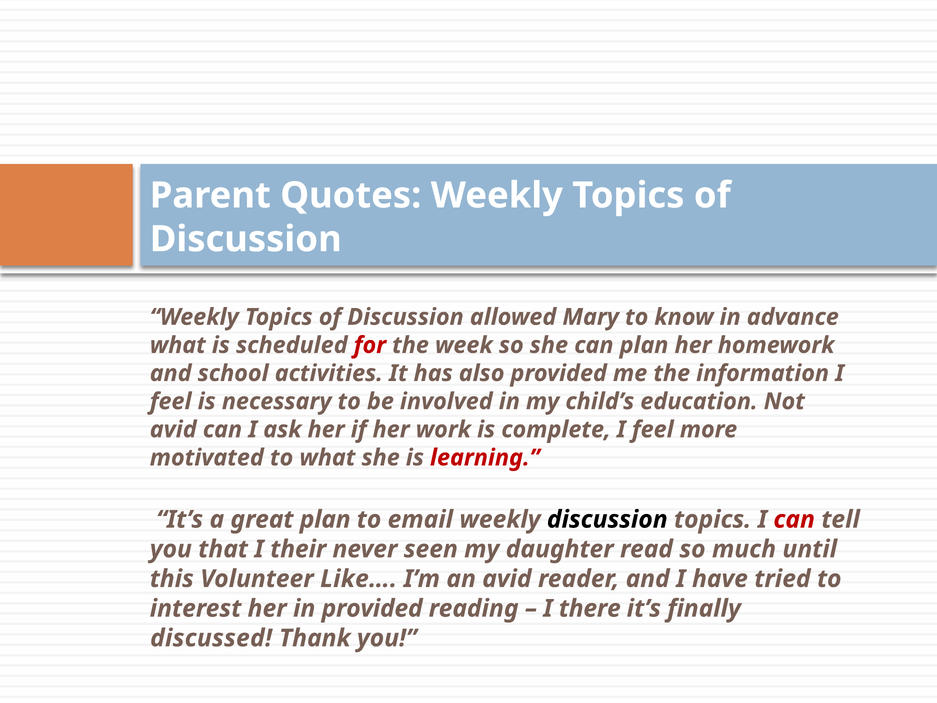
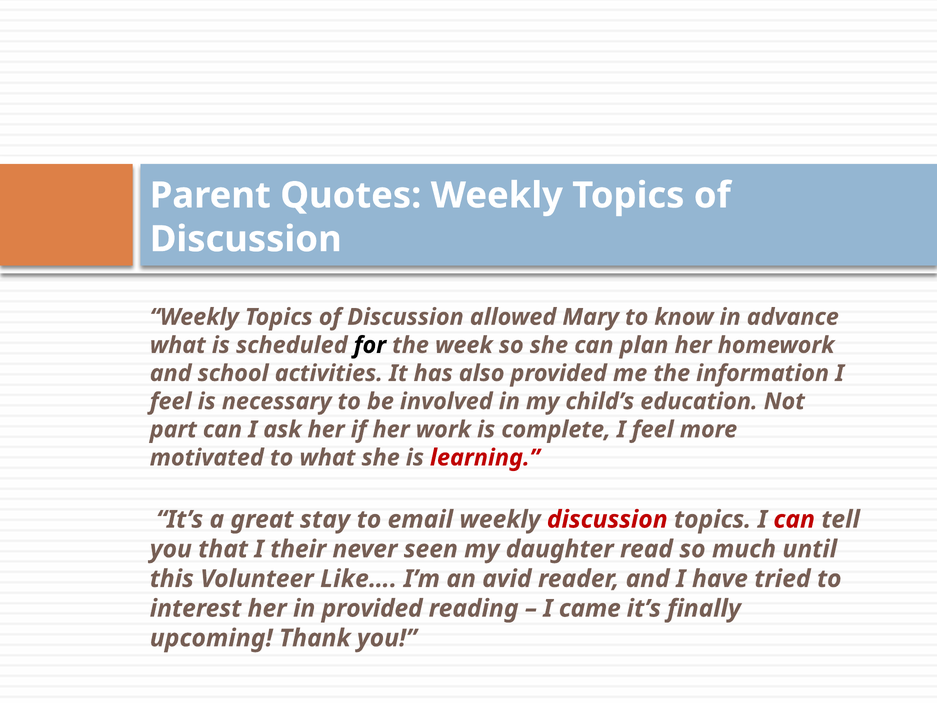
for colour: red -> black
avid at (173, 429): avid -> part
great plan: plan -> stay
discussion at (607, 519) colour: black -> red
there: there -> came
discussed: discussed -> upcoming
